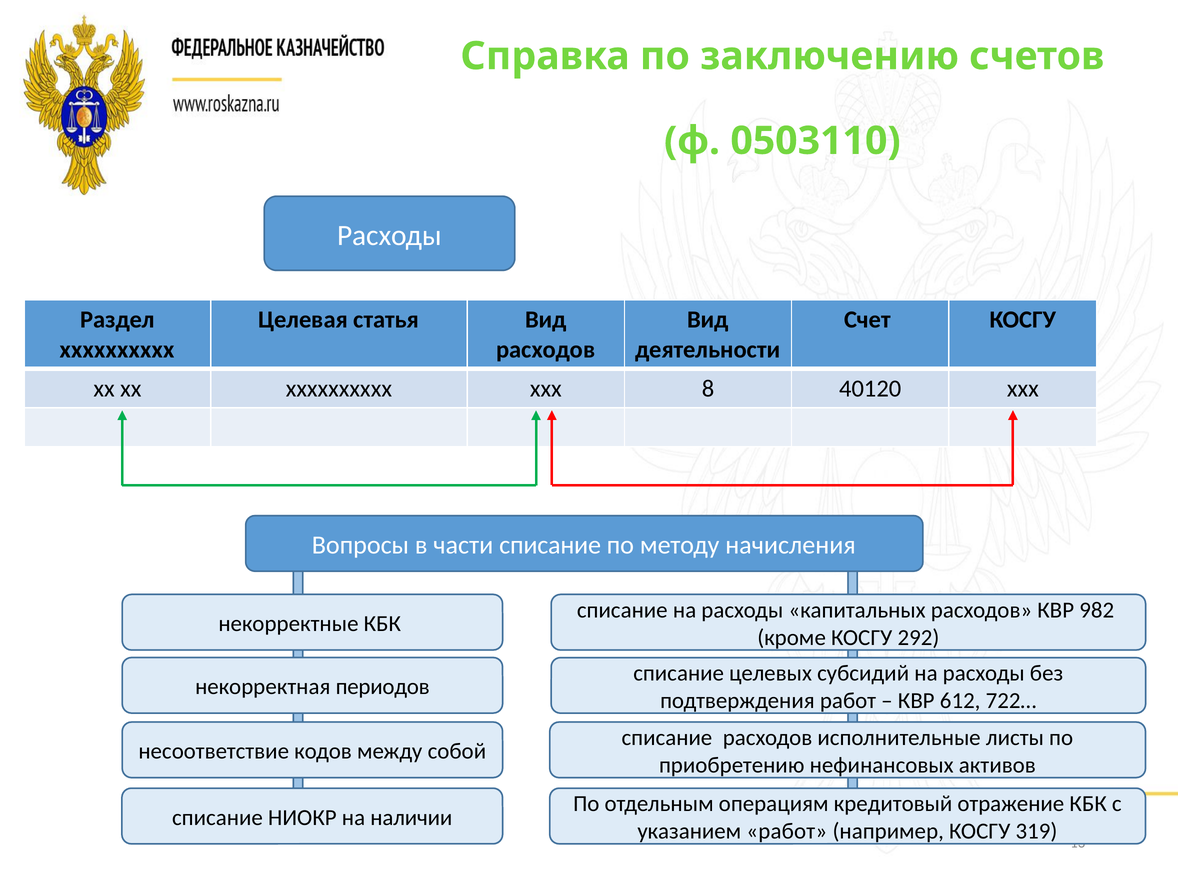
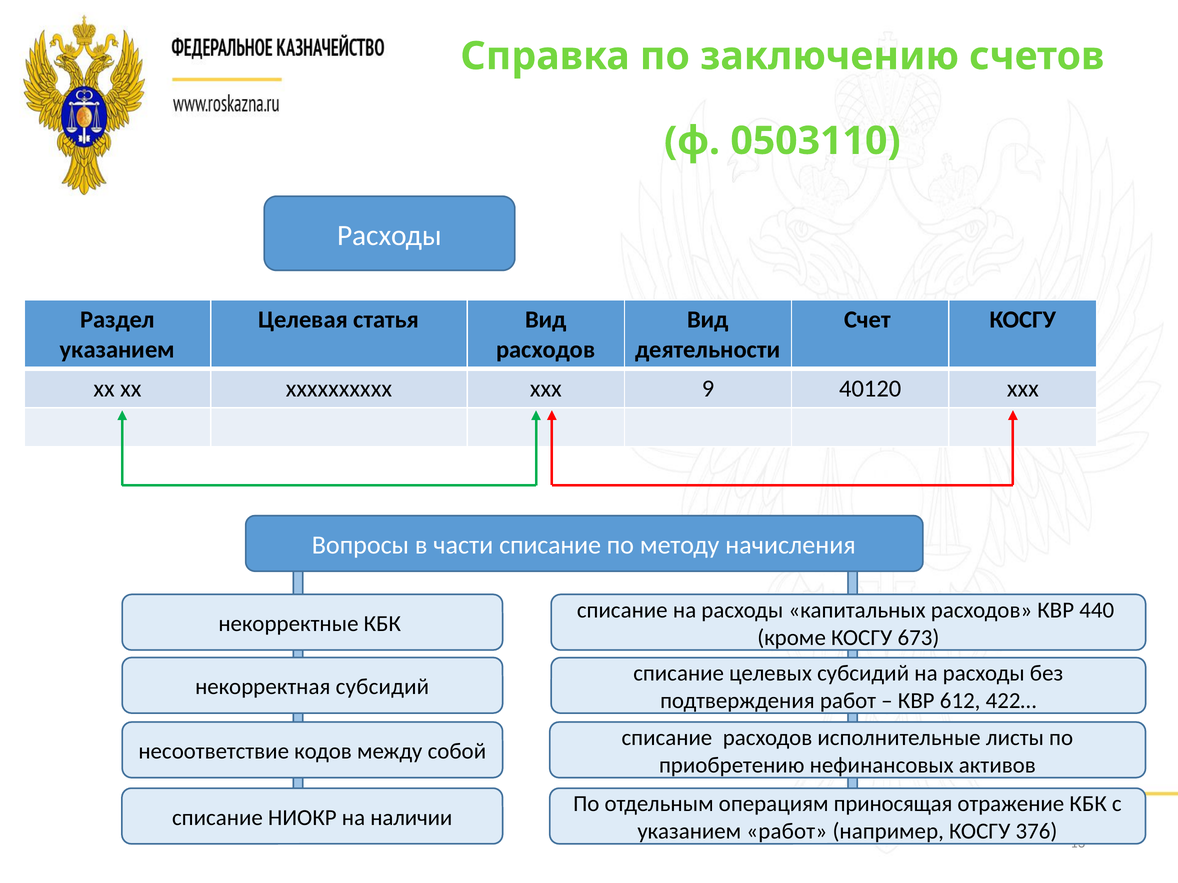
хххххххххх at (117, 350): хххххххххх -> указанием
8: 8 -> 9
982: 982 -> 440
292: 292 -> 673
некорректная периодов: периодов -> субсидий
722…: 722… -> 422…
кредитовый: кредитовый -> приносящая
319: 319 -> 376
